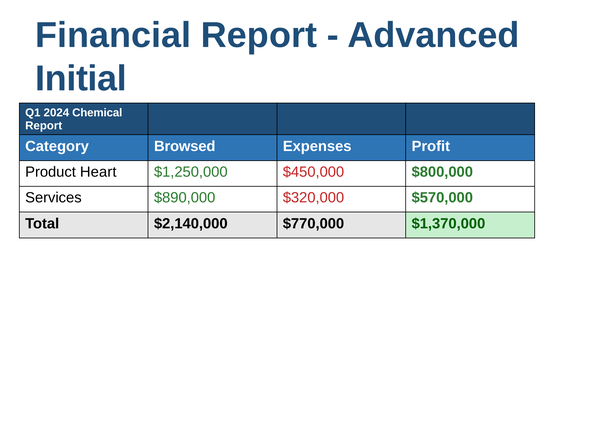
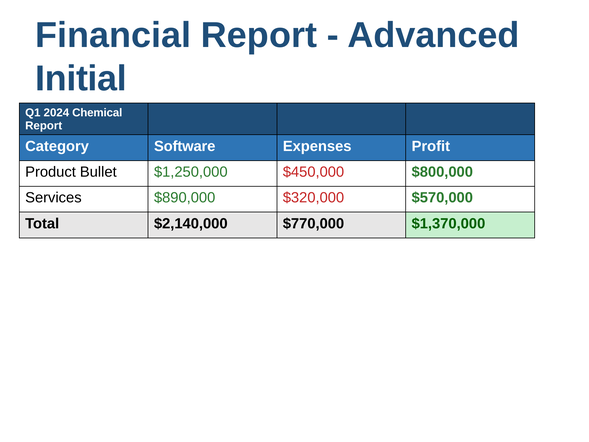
Browsed: Browsed -> Software
Heart: Heart -> Bullet
